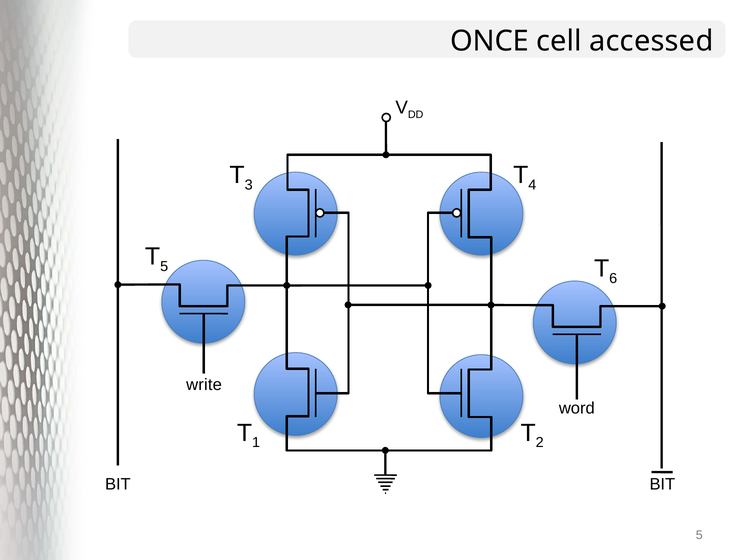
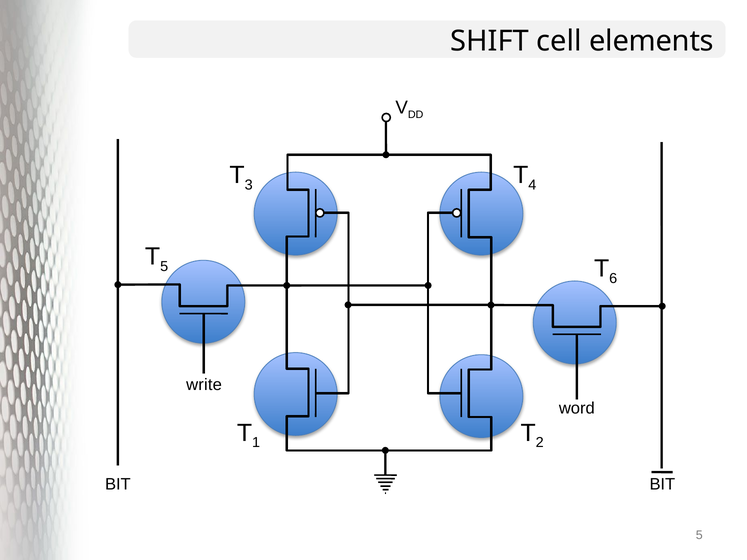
ONCE: ONCE -> SHIFT
accessed: accessed -> elements
